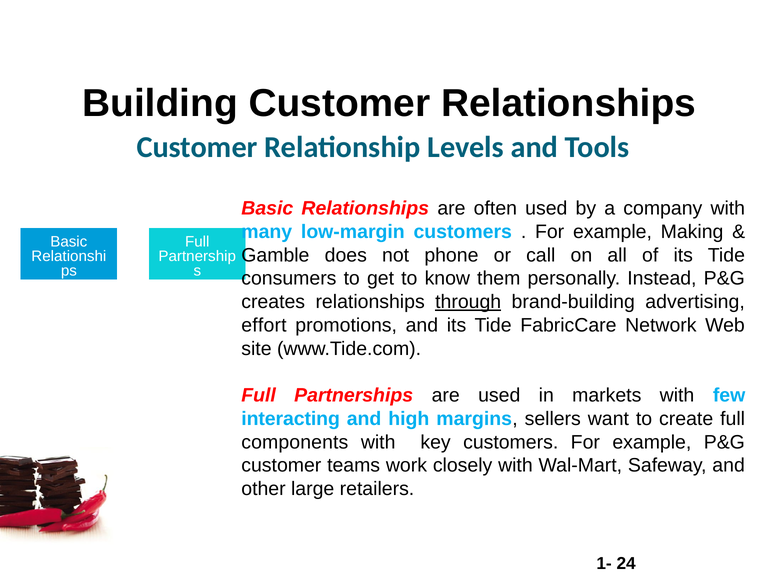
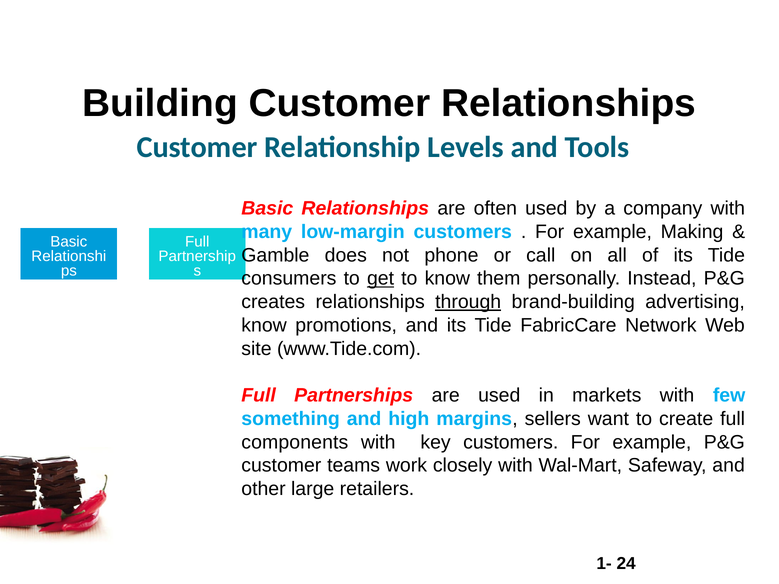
get underline: none -> present
effort at (264, 325): effort -> know
interacting: interacting -> something
